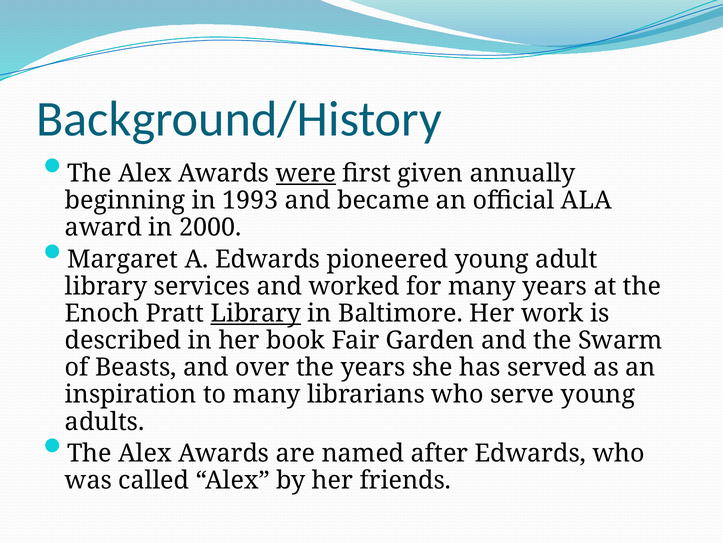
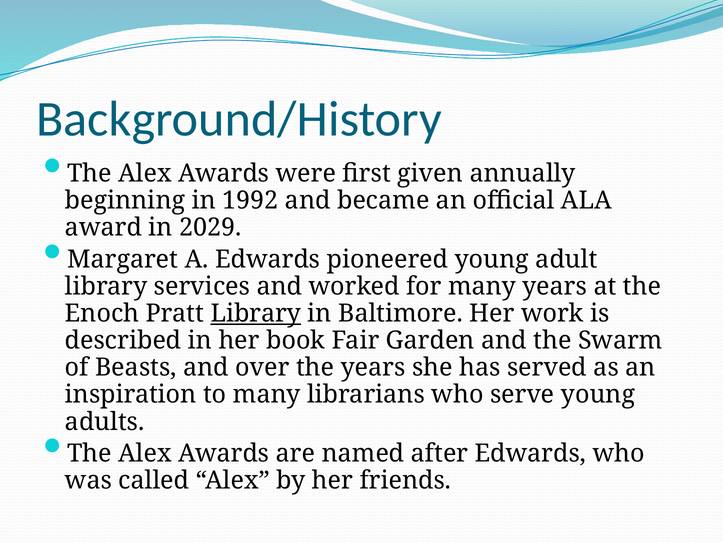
were underline: present -> none
1993: 1993 -> 1992
2000: 2000 -> 2029
